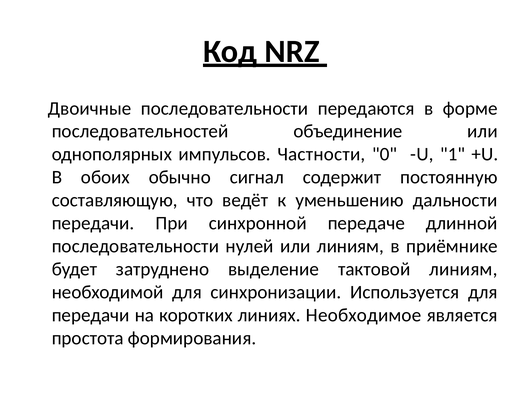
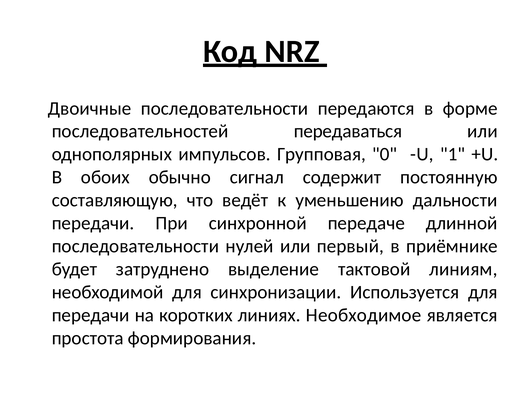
объединение: объединение -> передаваться
Частности: Частности -> Групповая
или линиям: линиям -> первый
